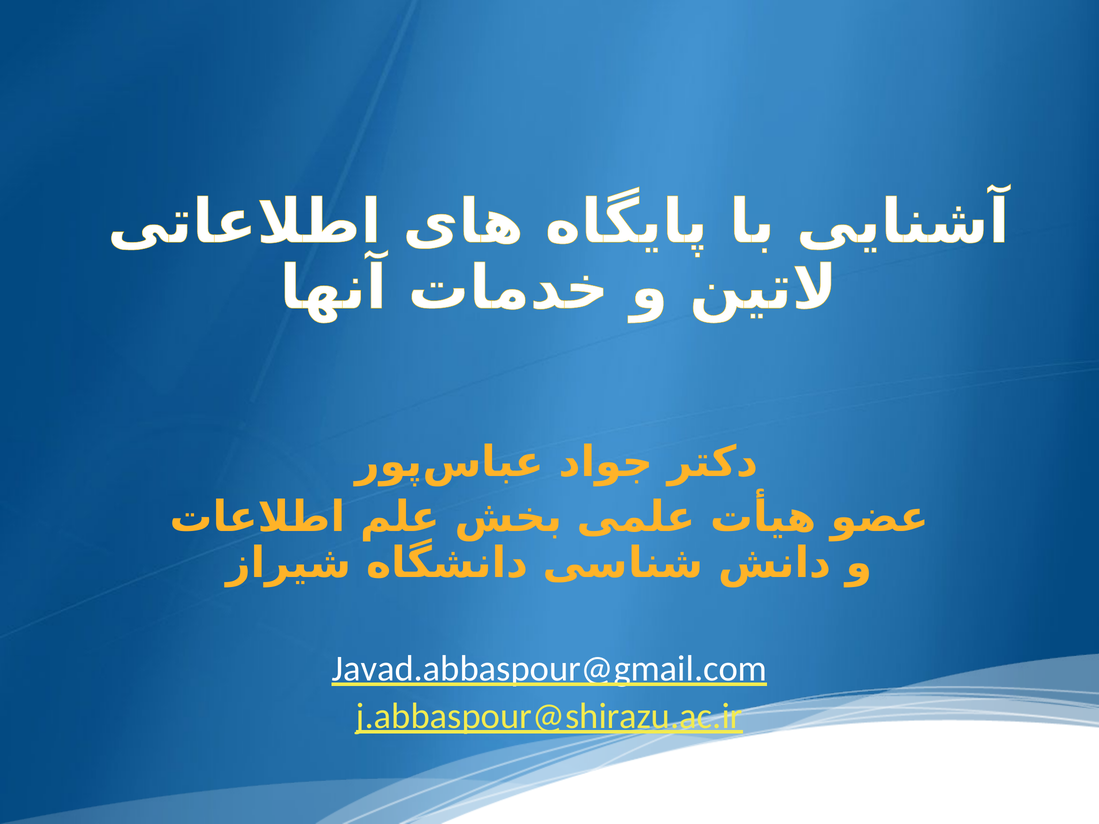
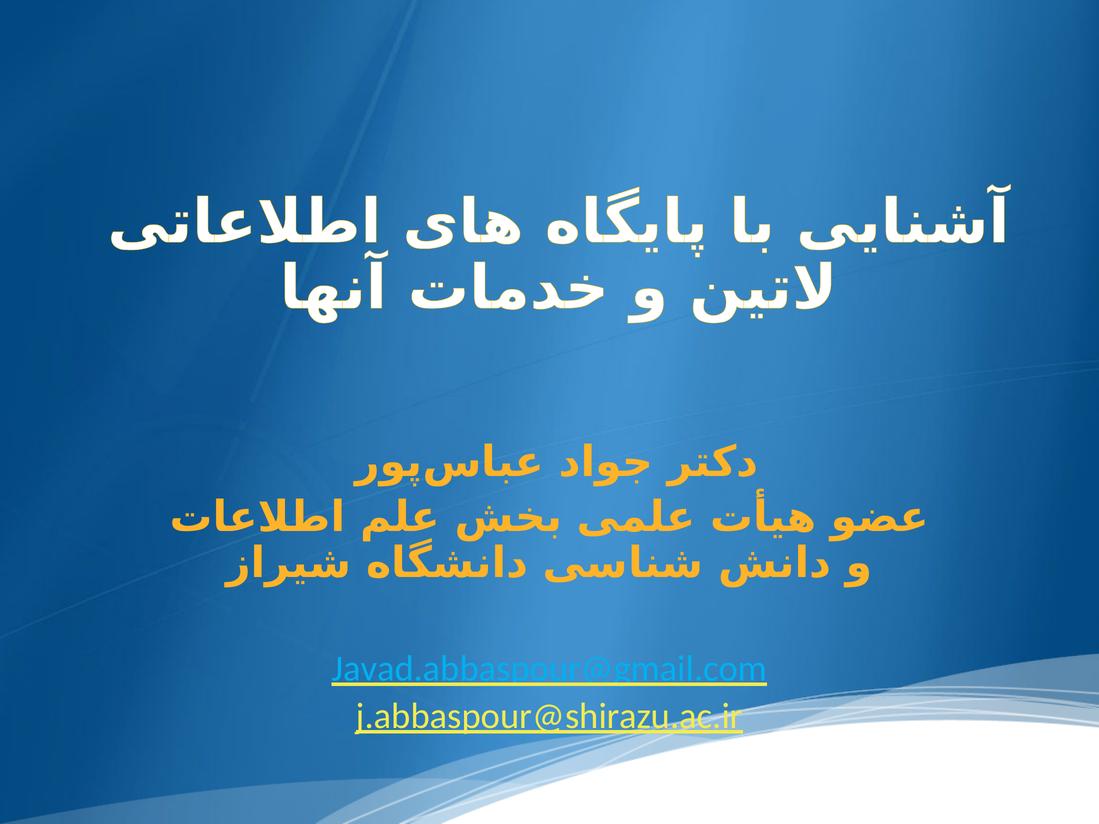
Javad.abbaspour@gmail.com colour: white -> light blue
